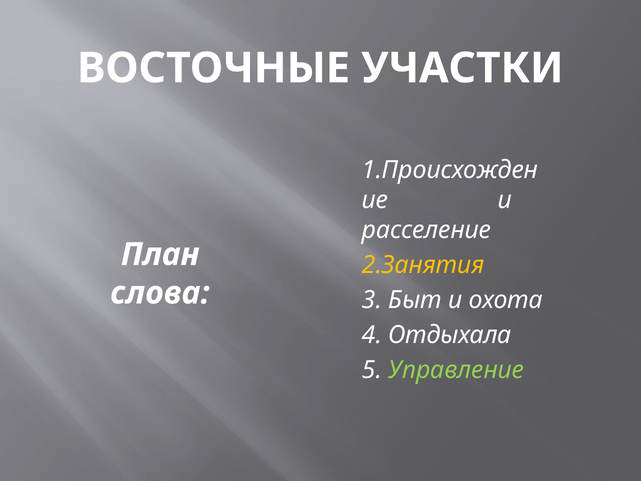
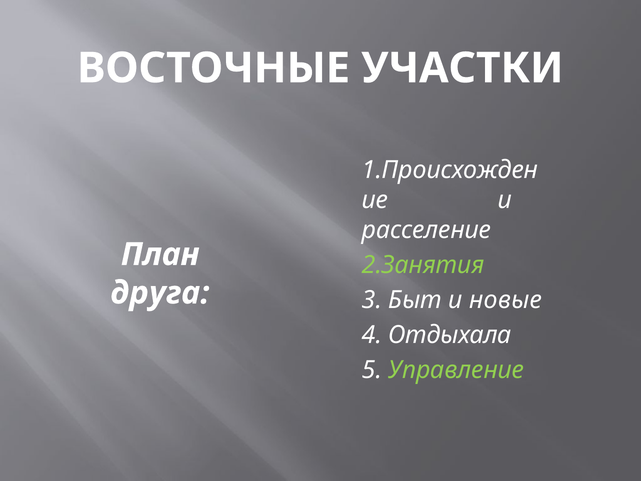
2.Занятия colour: yellow -> light green
слова: слова -> друга
охота: охота -> новые
